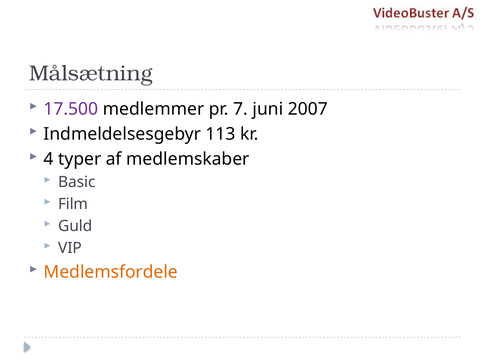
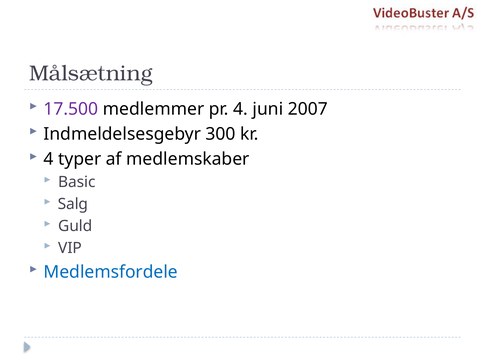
pr 7: 7 -> 4
113: 113 -> 300
Film: Film -> Salg
Medlemsfordele colour: orange -> blue
